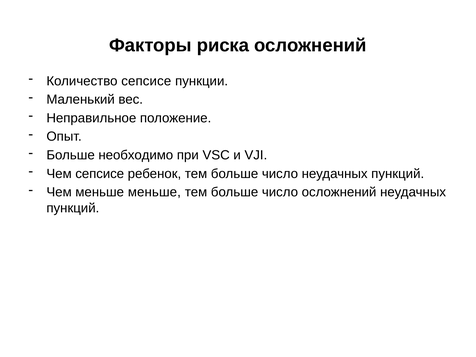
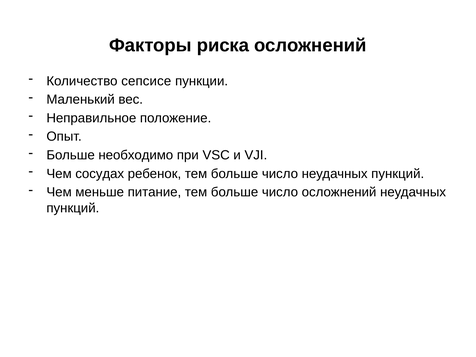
Чем сепсисе: сепсисе -> сосудах
меньше меньше: меньше -> питание
